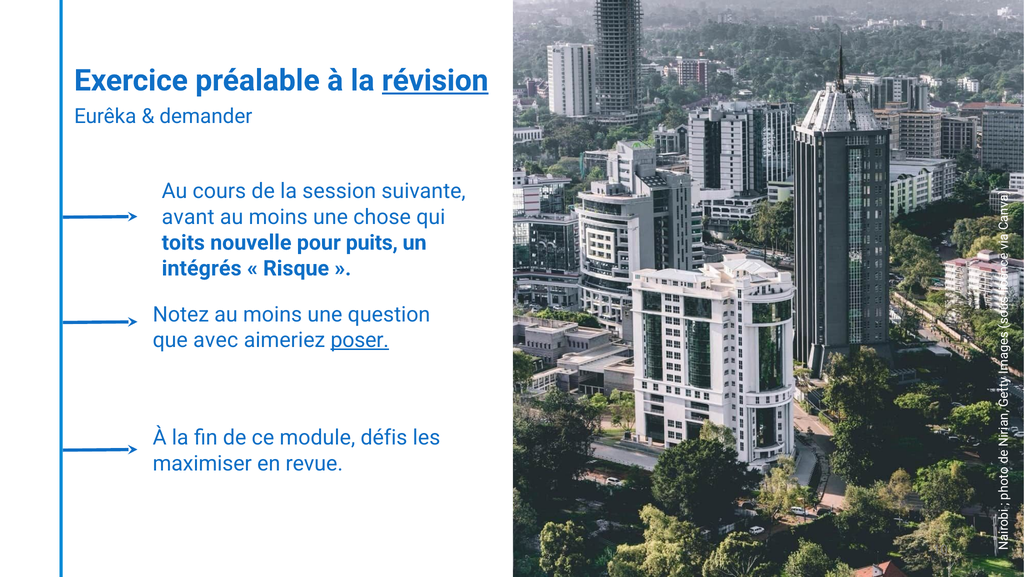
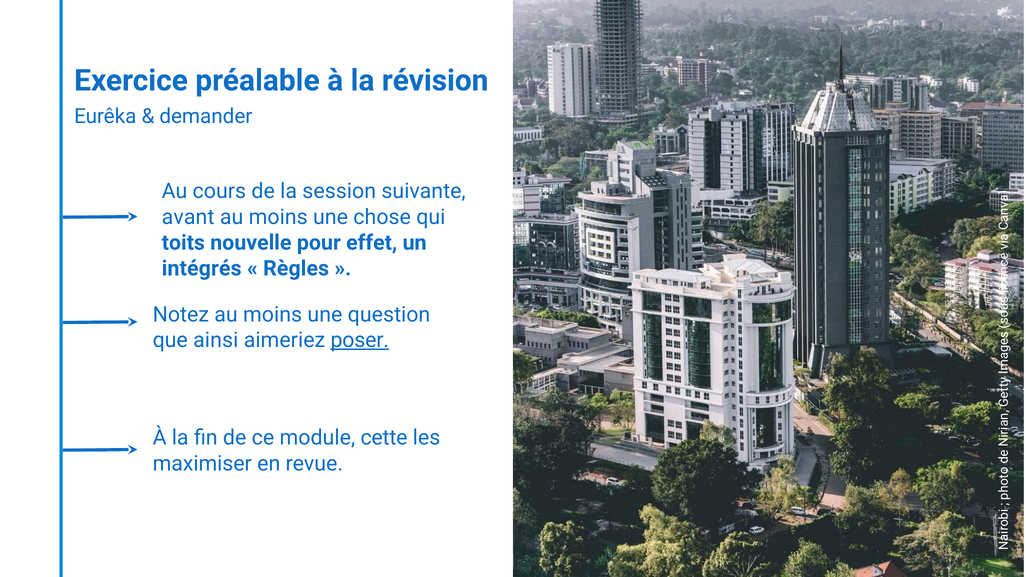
révision underline: present -> none
puits: puits -> effet
Risque: Risque -> Règles
avec: avec -> ainsi
défis: défis -> cette
